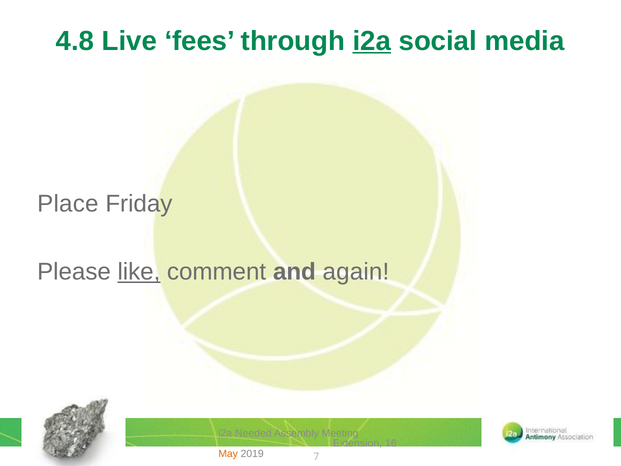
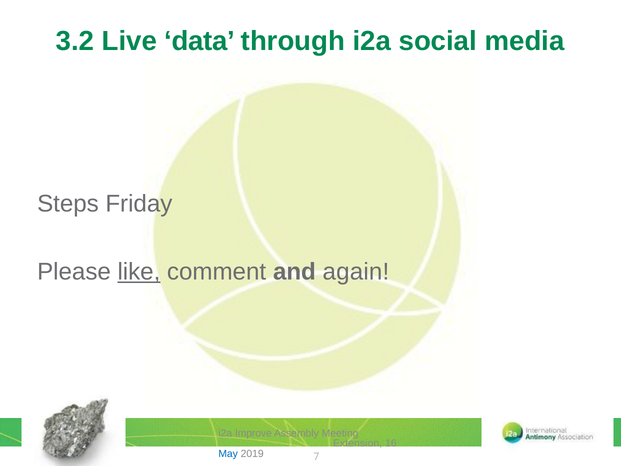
4.8: 4.8 -> 3.2
fees: fees -> data
i2a at (372, 41) underline: present -> none
Place: Place -> Steps
Needed: Needed -> Improve
May colour: orange -> blue
